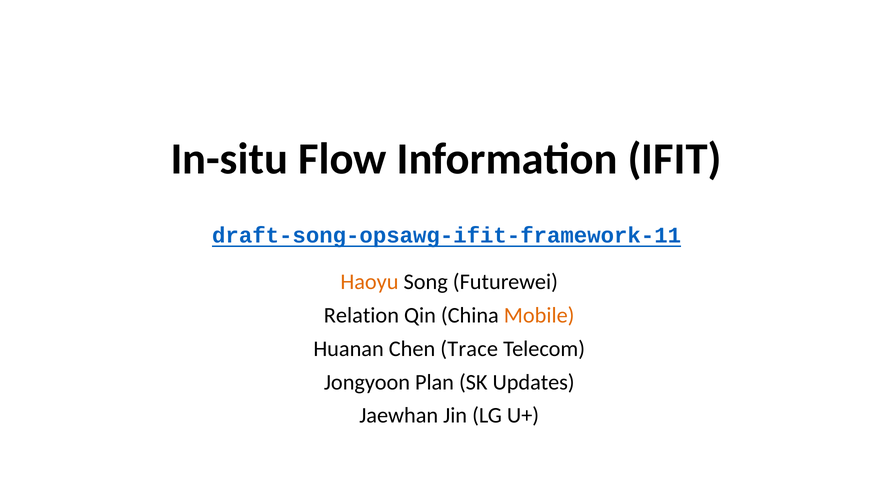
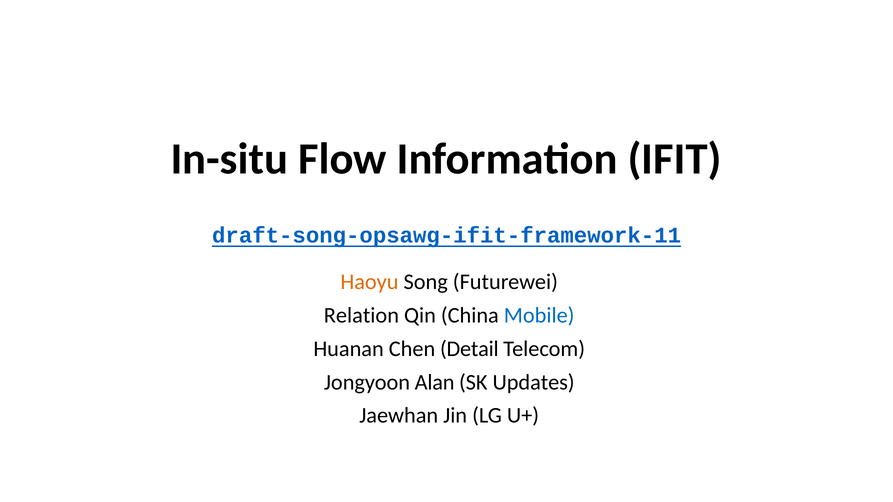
Mobile colour: orange -> blue
Trace: Trace -> Detail
Plan: Plan -> Alan
